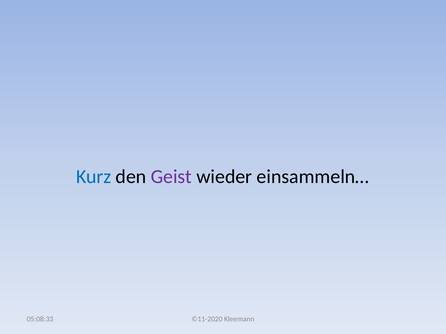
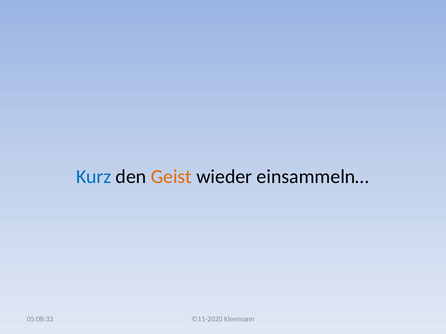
Geist colour: purple -> orange
